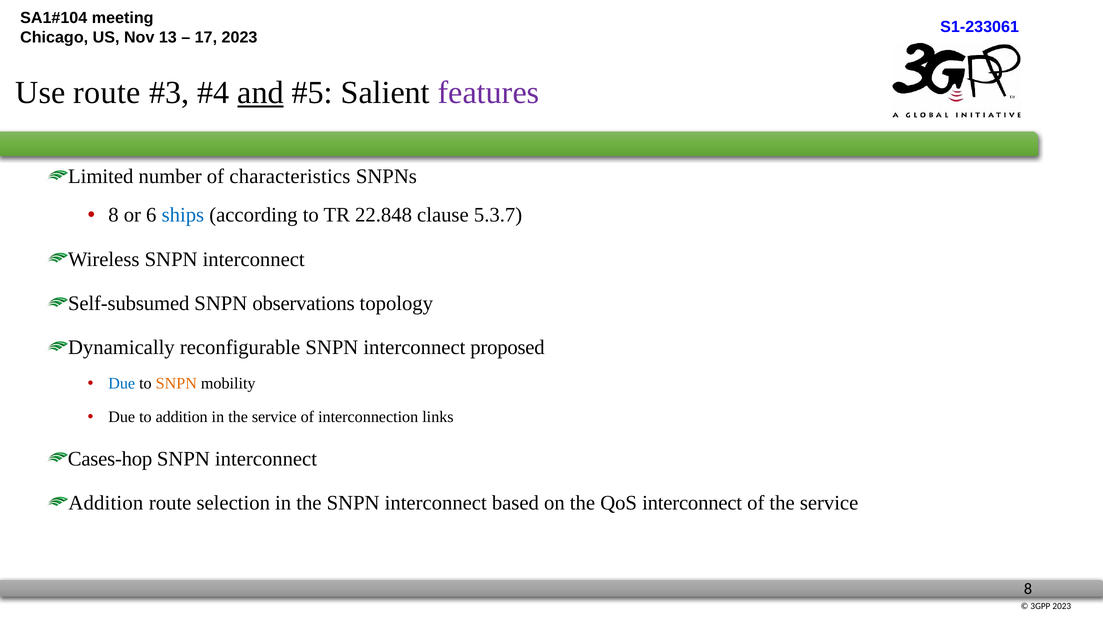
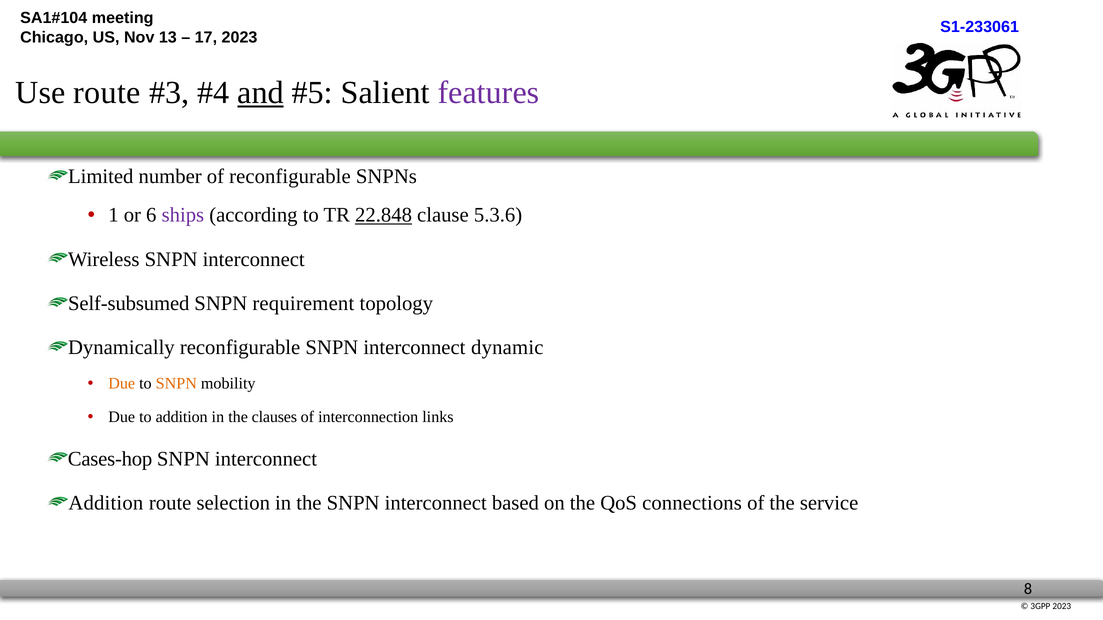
of characteristics: characteristics -> reconfigurable
8 at (114, 215): 8 -> 1
ships colour: blue -> purple
22.848 underline: none -> present
5.3.7: 5.3.7 -> 5.3.6
observations: observations -> requirement
proposed: proposed -> dynamic
Due at (122, 384) colour: blue -> orange
in the service: service -> clauses
QoS interconnect: interconnect -> connections
